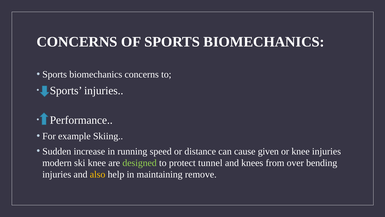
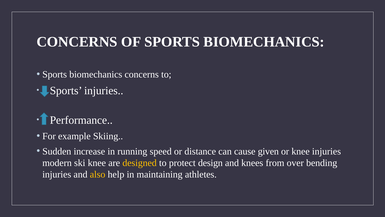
designed colour: light green -> yellow
tunnel: tunnel -> design
remove: remove -> athletes
